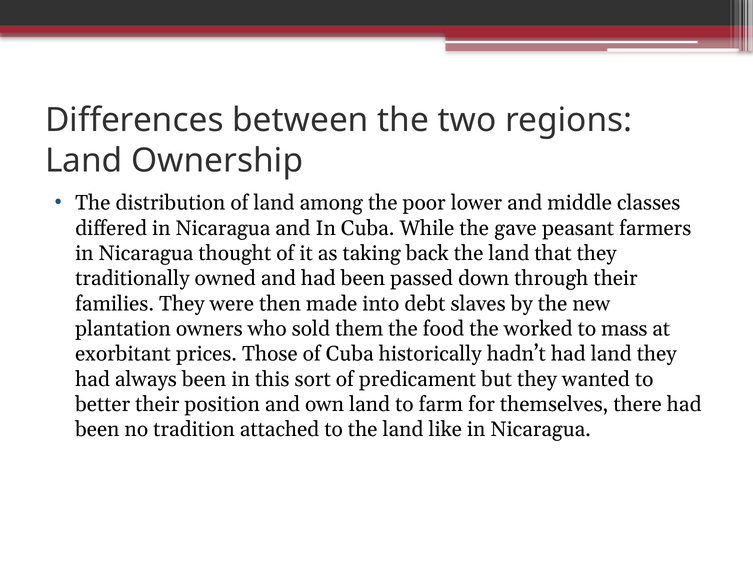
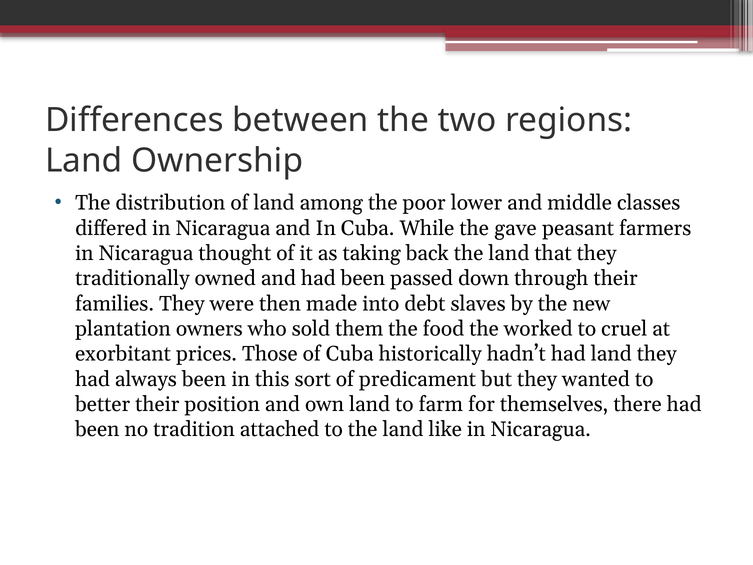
mass: mass -> cruel
